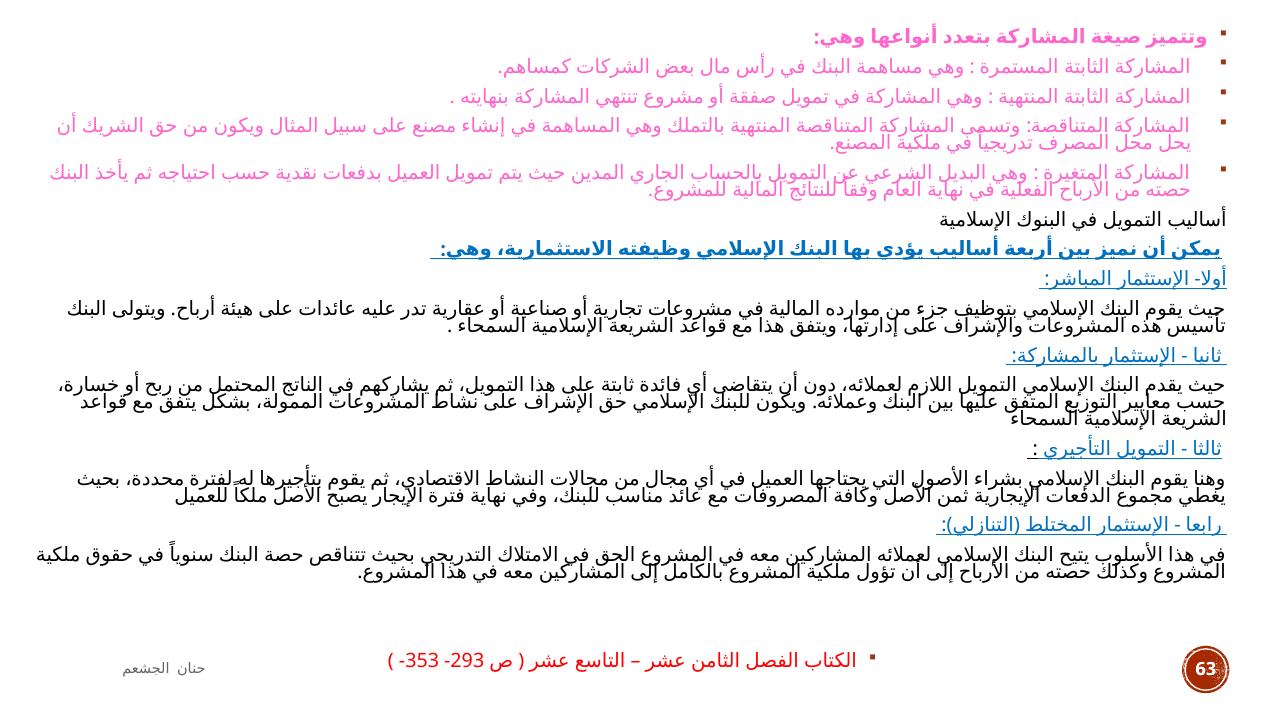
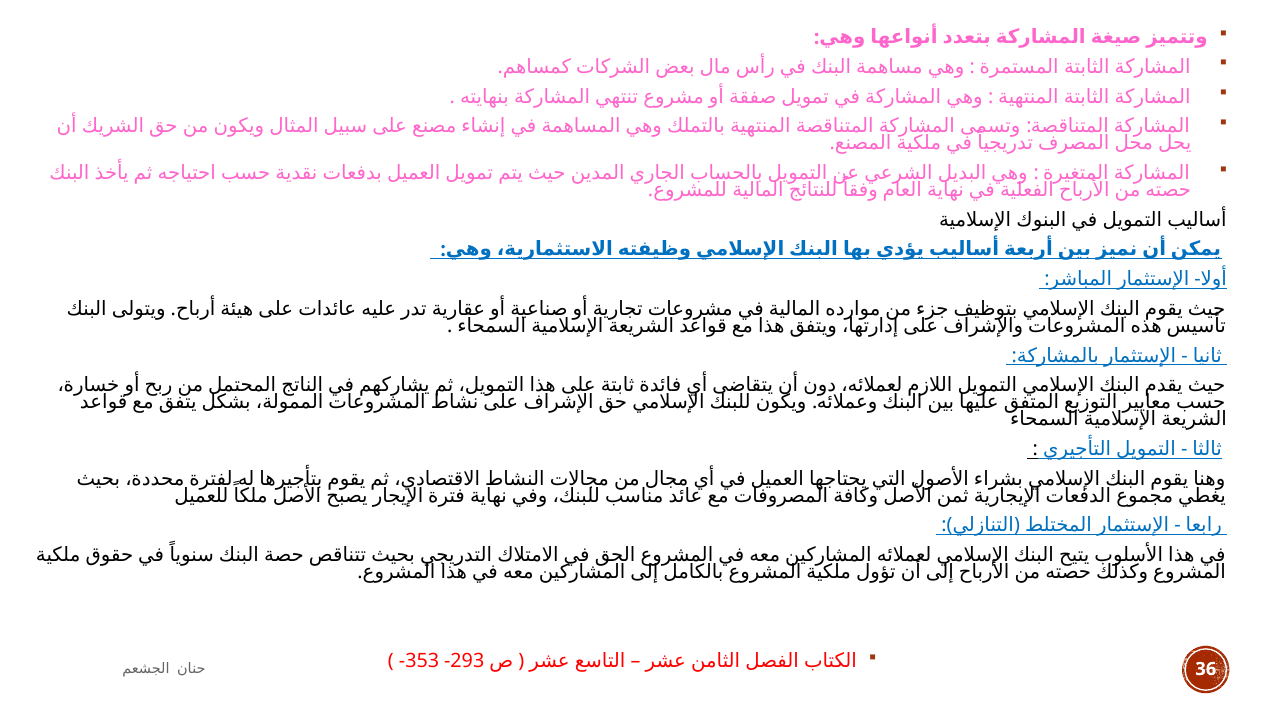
63: 63 -> 36
